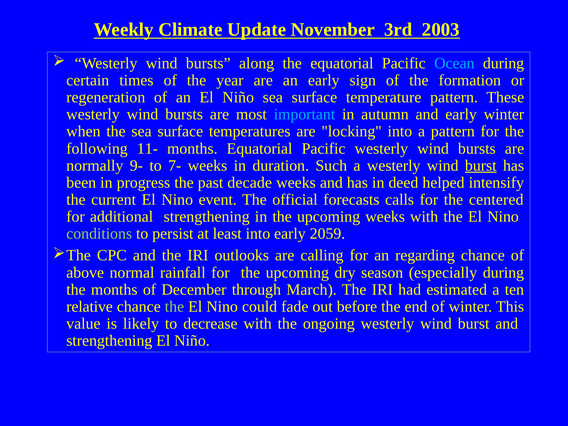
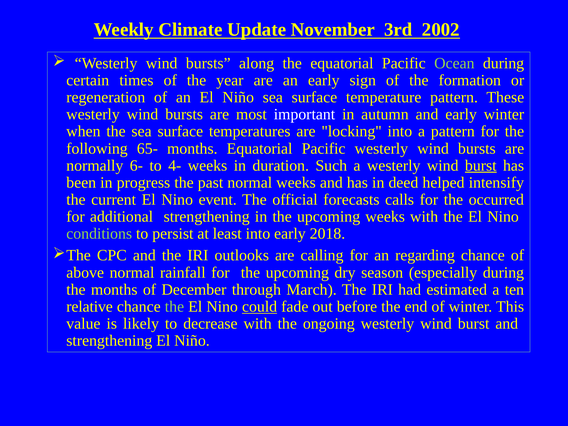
2003: 2003 -> 2002
Ocean colour: light blue -> light green
important colour: light blue -> white
11-: 11- -> 65-
9-: 9- -> 6-
7-: 7- -> 4-
past decade: decade -> normal
centered: centered -> occurred
2059: 2059 -> 2018
could underline: none -> present
